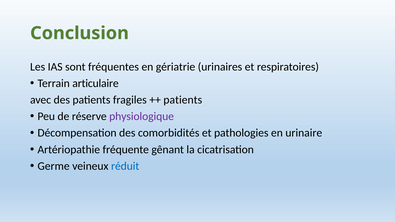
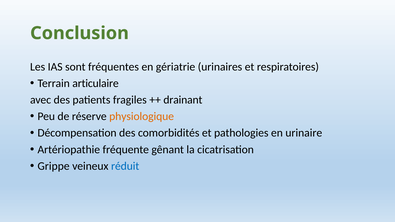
patients at (183, 100): patients -> drainant
physiologique colour: purple -> orange
Germe: Germe -> Grippe
